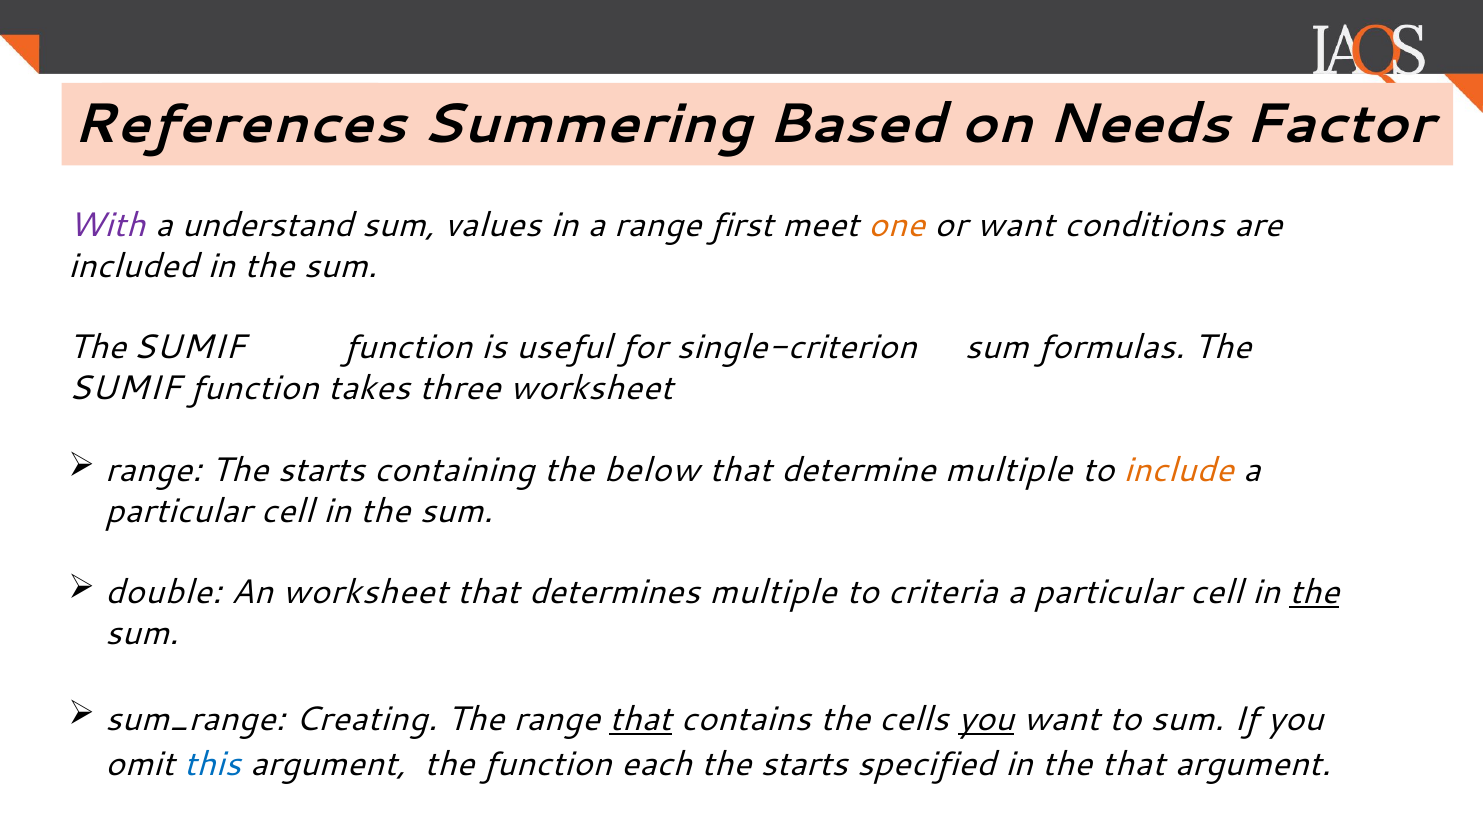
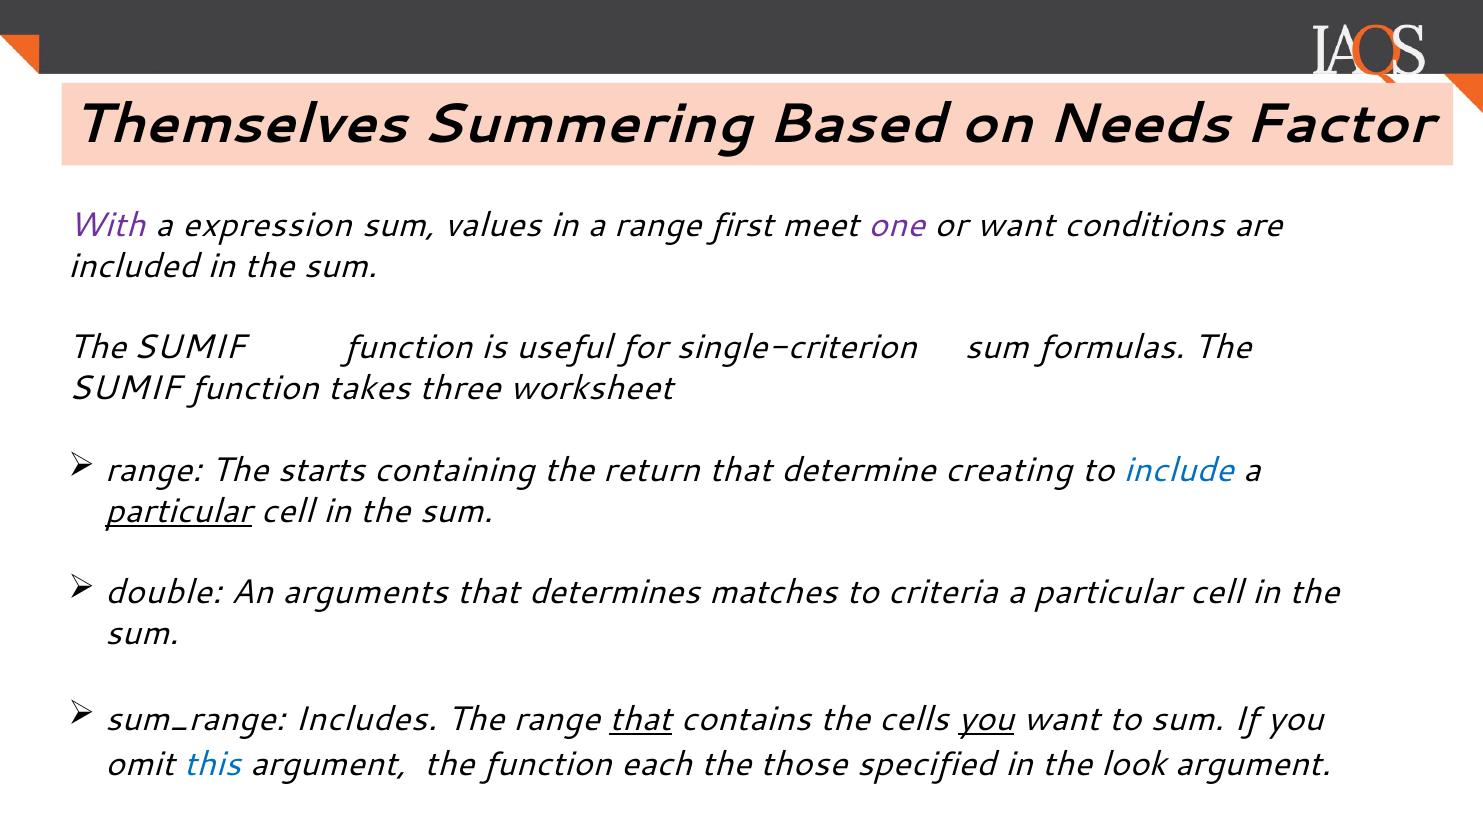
References: References -> Themselves
understand: understand -> expression
one colour: orange -> purple
below: below -> return
determine multiple: multiple -> creating
include colour: orange -> blue
particular at (178, 511) underline: none -> present
An worksheet: worksheet -> arguments
determines multiple: multiple -> matches
the at (1314, 593) underline: present -> none
Creating: Creating -> Includes
starts at (804, 764): starts -> those
the that: that -> look
